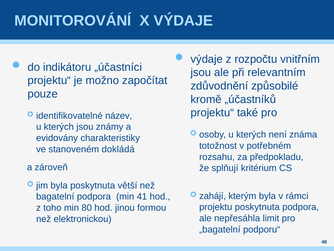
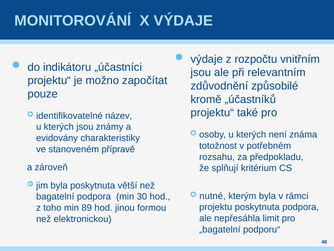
dokládá: dokládá -> přípravě
zahájí: zahájí -> nutné
41: 41 -> 30
80: 80 -> 89
